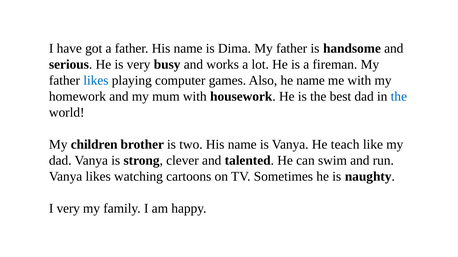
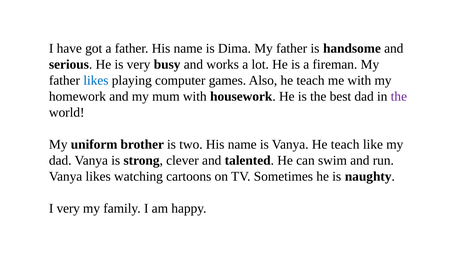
Also he name: name -> teach
the at (399, 97) colour: blue -> purple
children: children -> uniform
